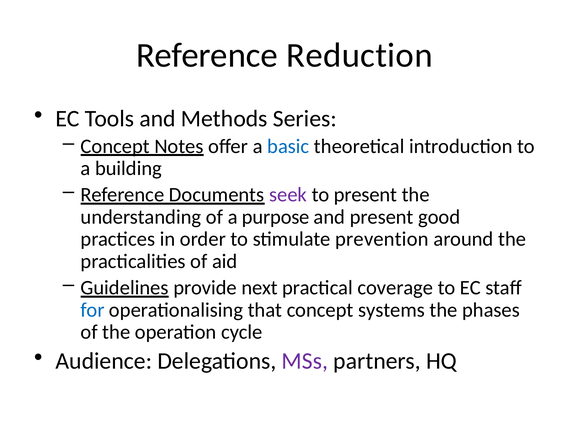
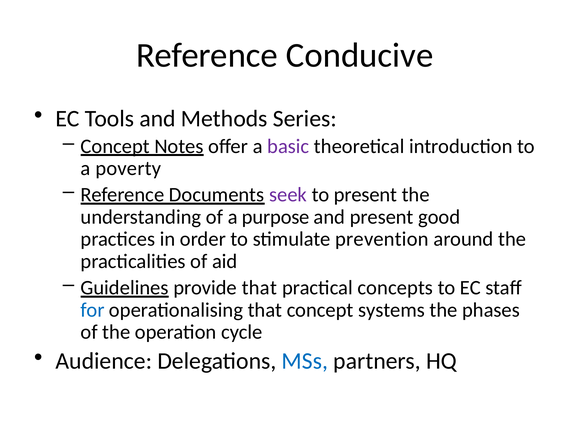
Reduction: Reduction -> Conducive
basic colour: blue -> purple
building: building -> poverty
provide next: next -> that
coverage: coverage -> concepts
MSs colour: purple -> blue
